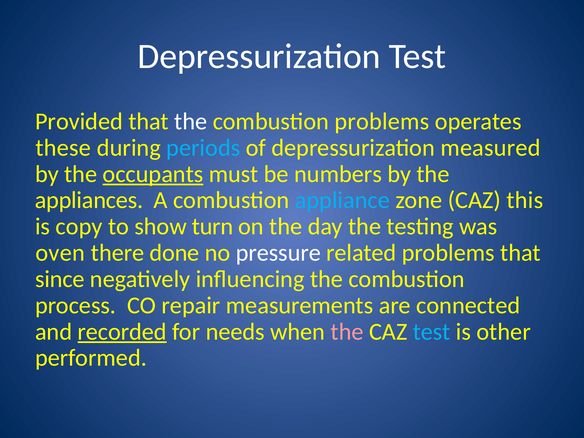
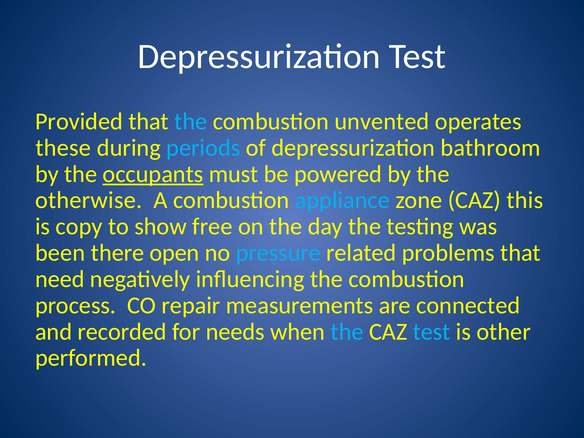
the at (191, 121) colour: white -> light blue
combustion problems: problems -> unvented
measured: measured -> bathroom
numbers: numbers -> powered
appliances: appliances -> otherwise
turn: turn -> free
oven: oven -> been
done: done -> open
pressure colour: white -> light blue
since: since -> need
recorded underline: present -> none
the at (347, 332) colour: pink -> light blue
